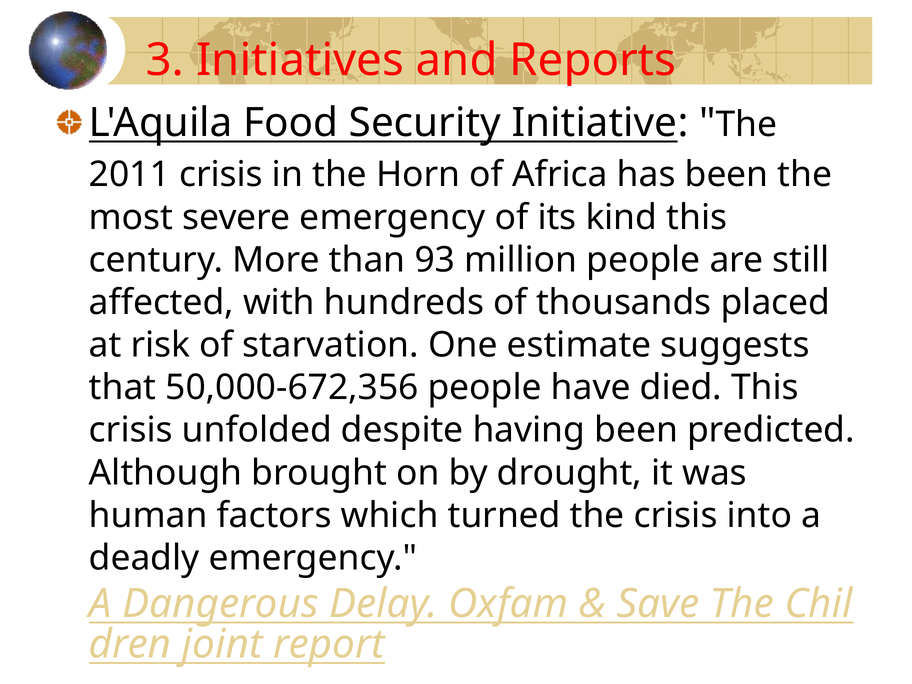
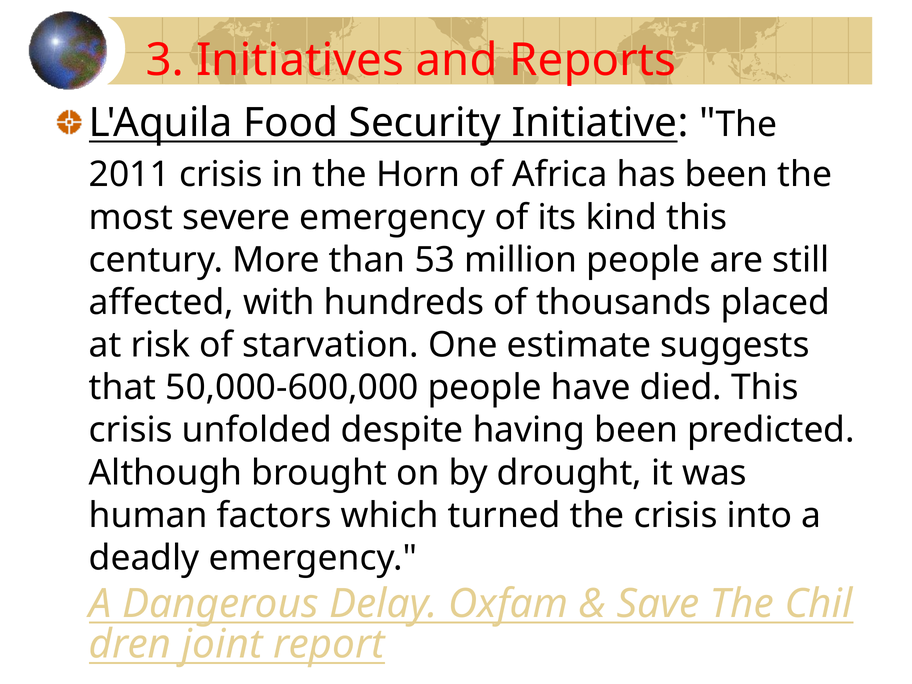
93: 93 -> 53
50,000-672,356: 50,000-672,356 -> 50,000-600,000
